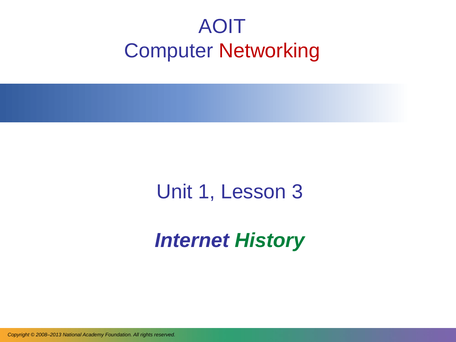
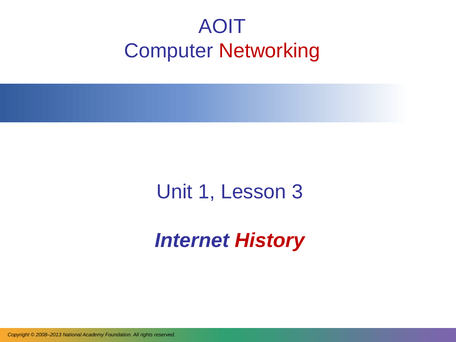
History colour: green -> red
